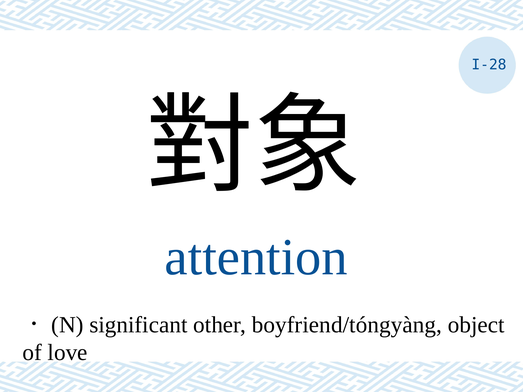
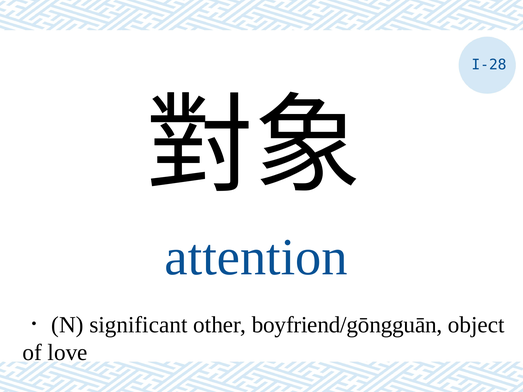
boyfriend/tóngyàng: boyfriend/tóngyàng -> boyfriend/gōngguān
